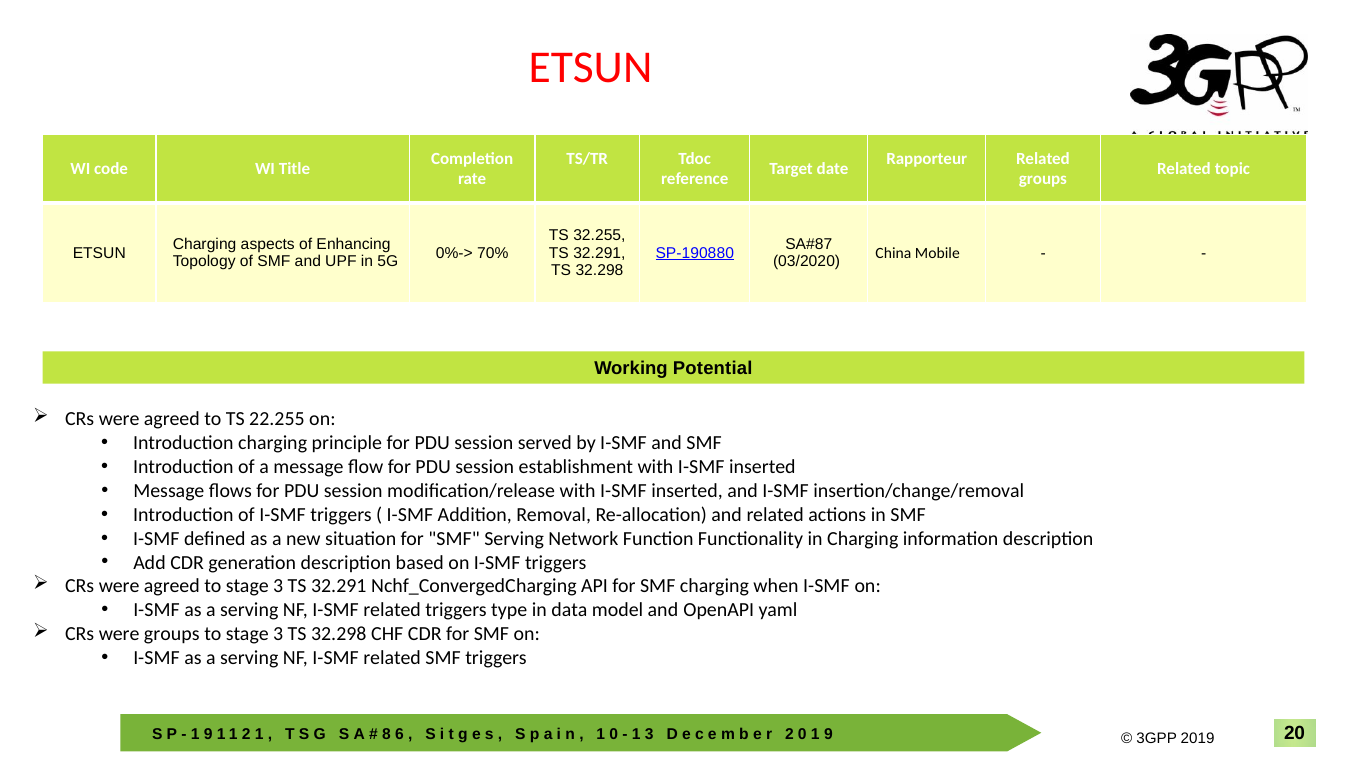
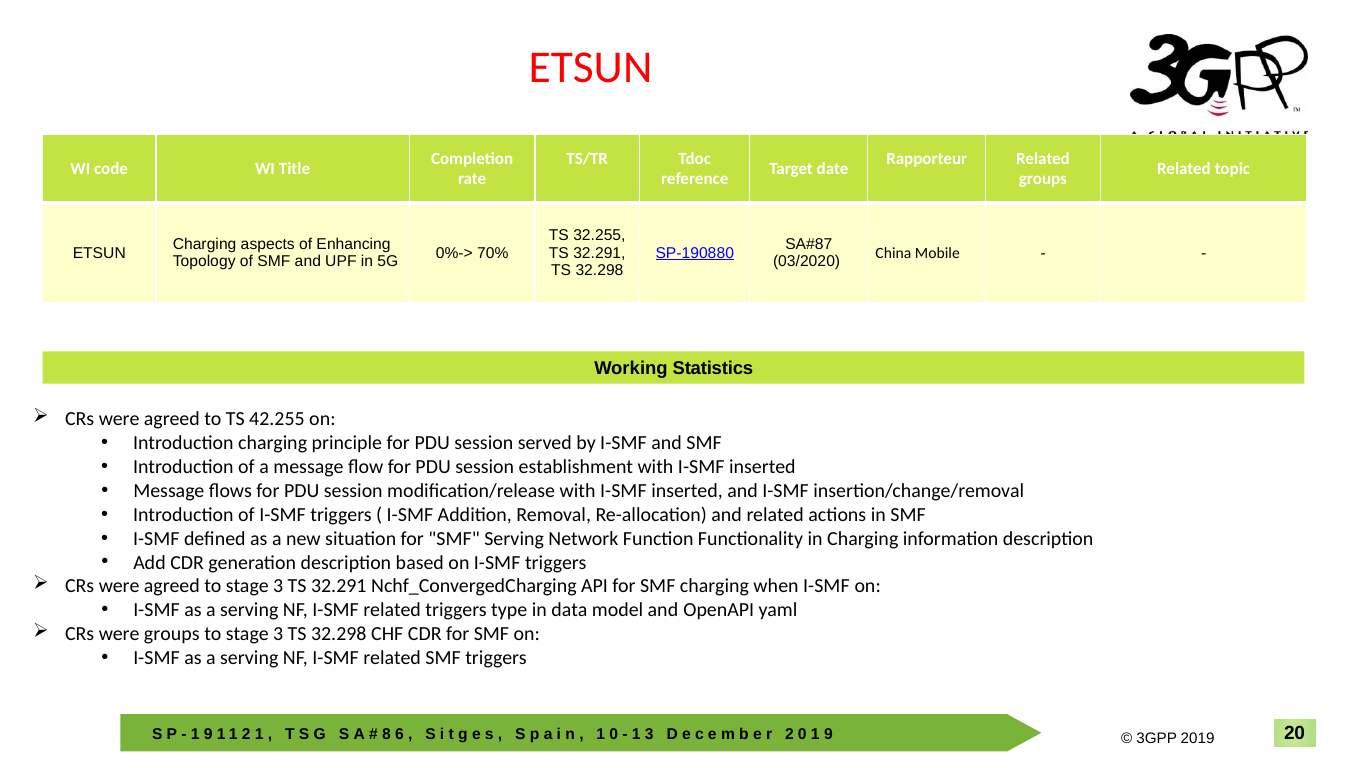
Potential: Potential -> Statistics
22.255: 22.255 -> 42.255
